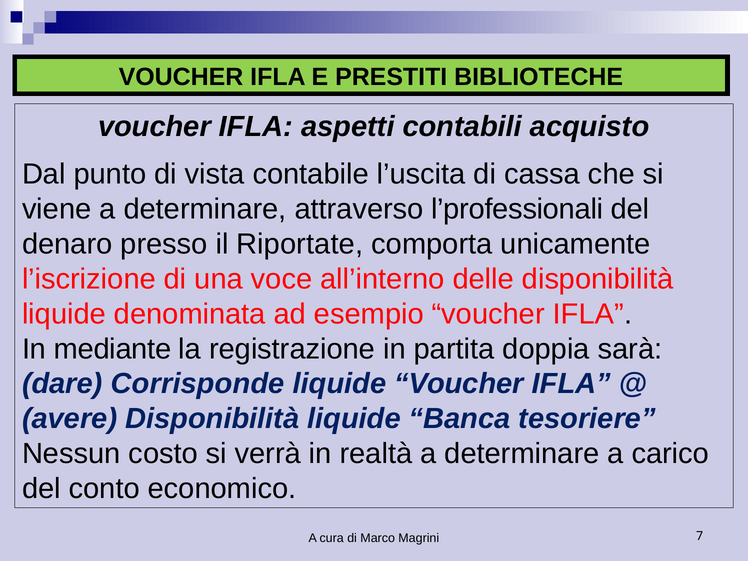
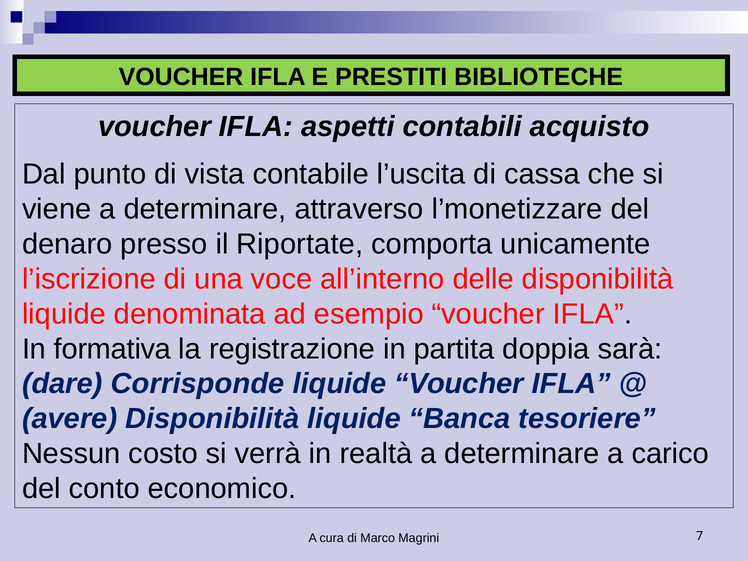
l’professionali: l’professionali -> l’monetizzare
mediante: mediante -> formativa
